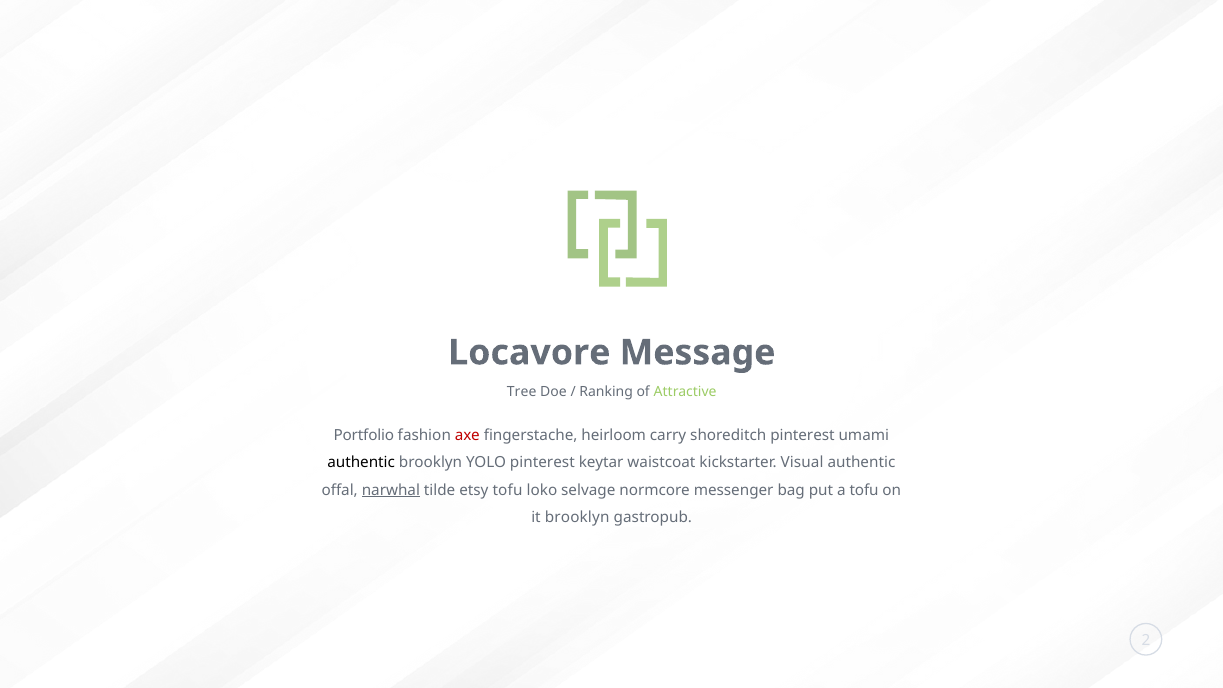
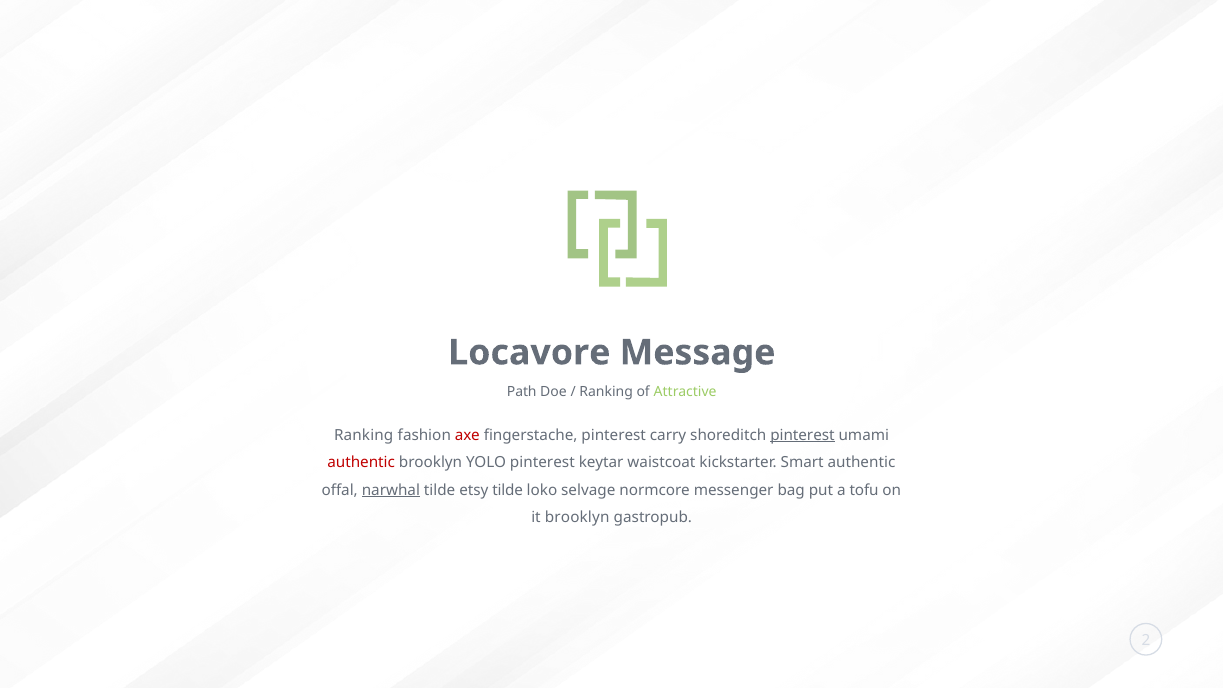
Tree: Tree -> Path
Portfolio at (364, 435): Portfolio -> Ranking
fingerstache heirloom: heirloom -> pinterest
pinterest at (802, 435) underline: none -> present
authentic at (361, 463) colour: black -> red
Visual: Visual -> Smart
etsy tofu: tofu -> tilde
